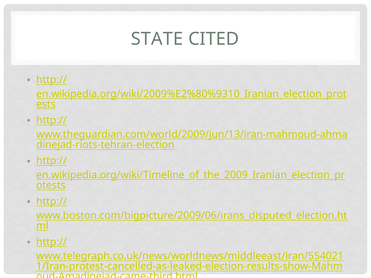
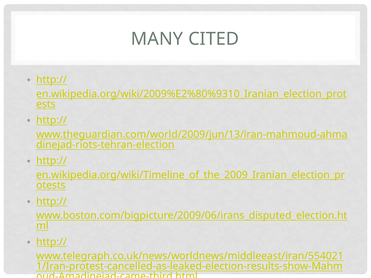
STATE: STATE -> MANY
